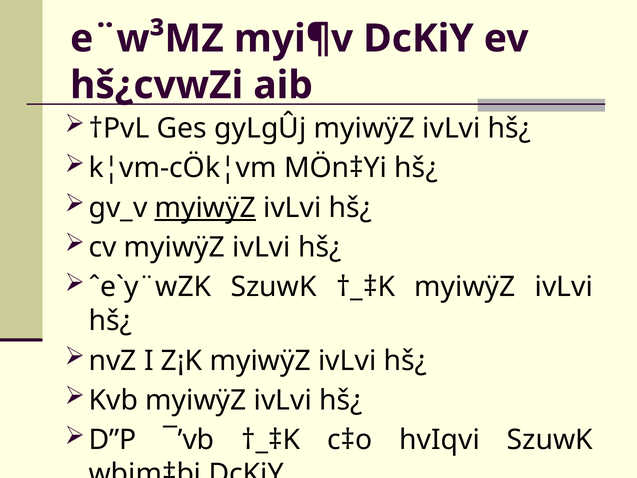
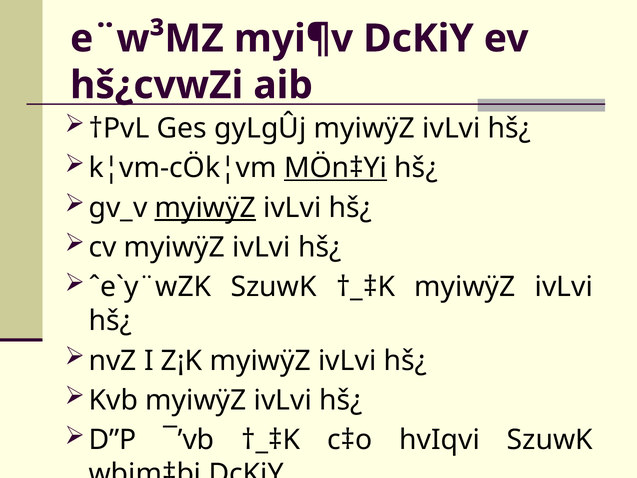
MÖn‡Yi underline: none -> present
